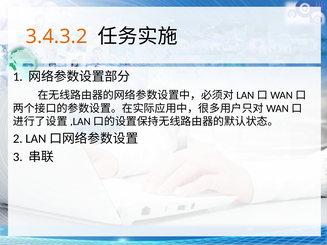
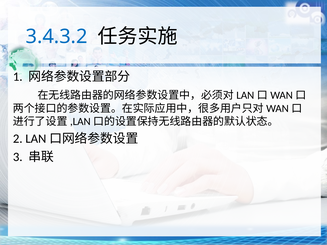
3.4.3.2 colour: orange -> blue
